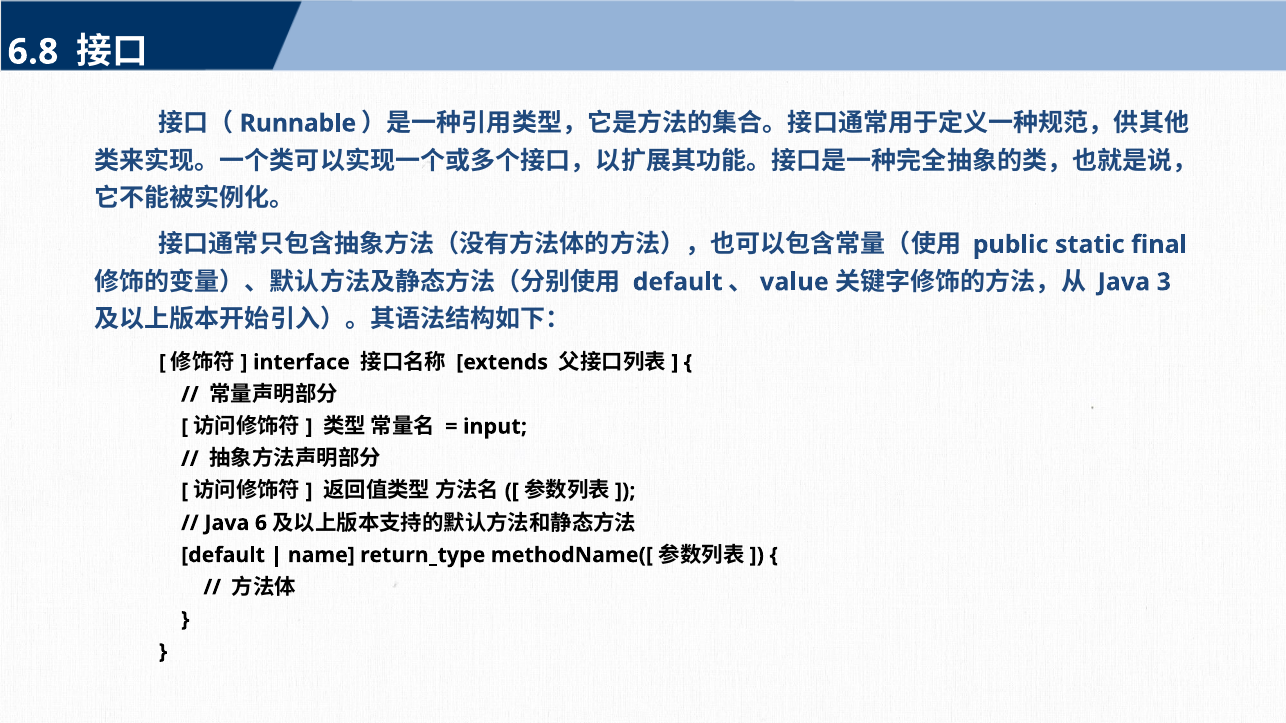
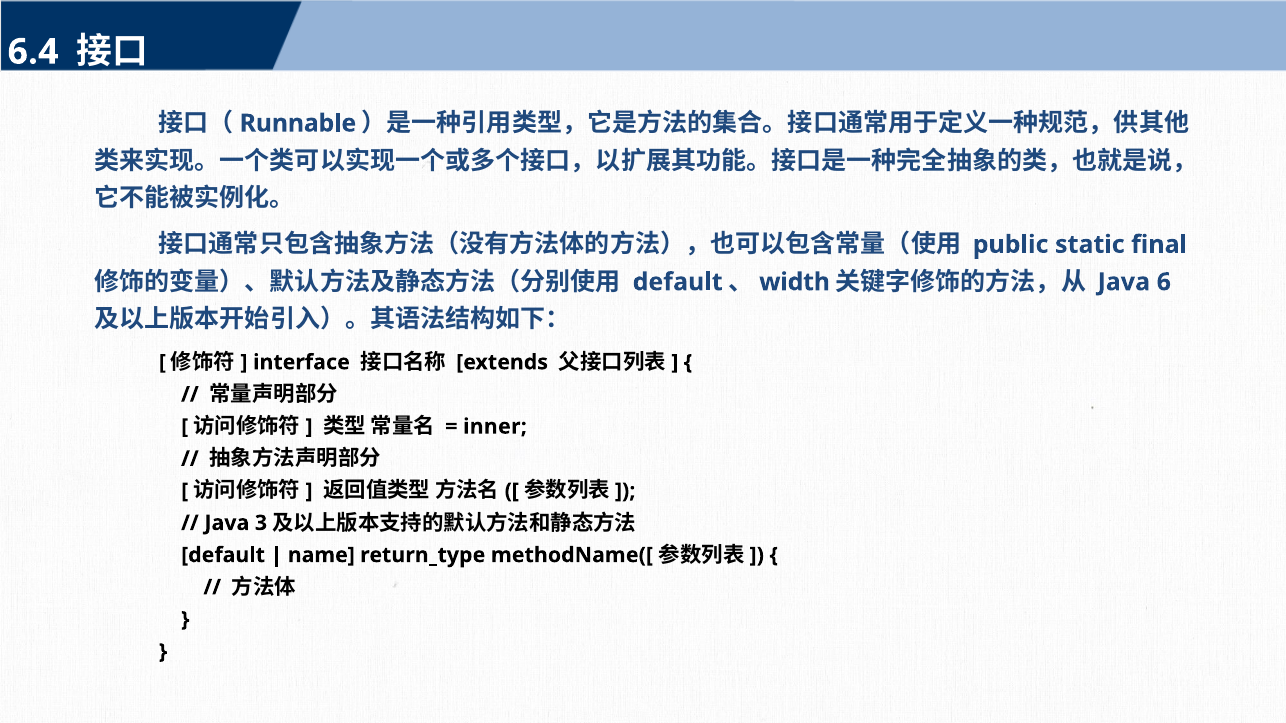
6.8: 6.8 -> 6.4
value: value -> width
3: 3 -> 6
input: input -> inner
6: 6 -> 3
